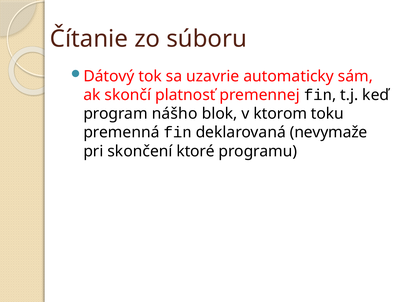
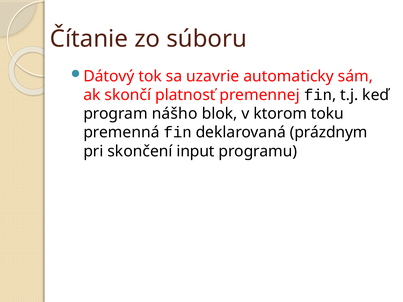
nevymaže: nevymaže -> prázdnym
ktoré: ktoré -> input
